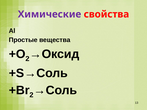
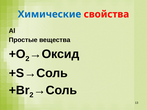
Химические colour: purple -> blue
